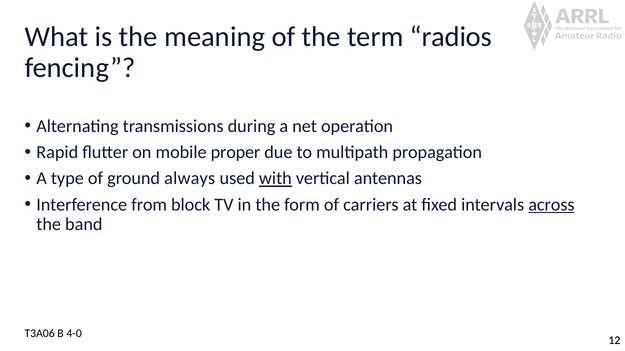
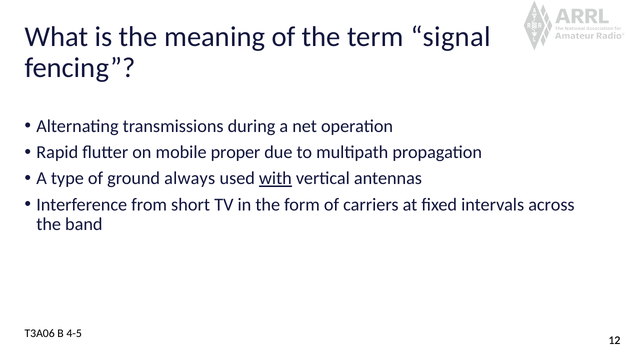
radios: radios -> signal
block: block -> short
across underline: present -> none
4-0: 4-0 -> 4-5
